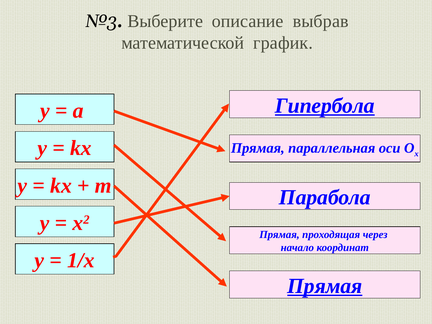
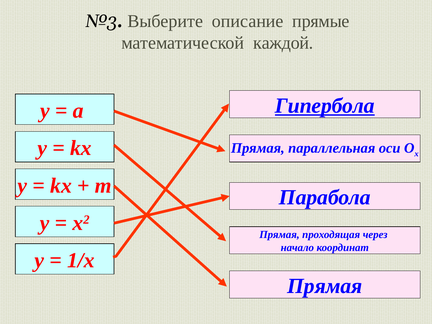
выбрав: выбрав -> прямые
график: график -> каждой
Прямая at (325, 286) underline: present -> none
